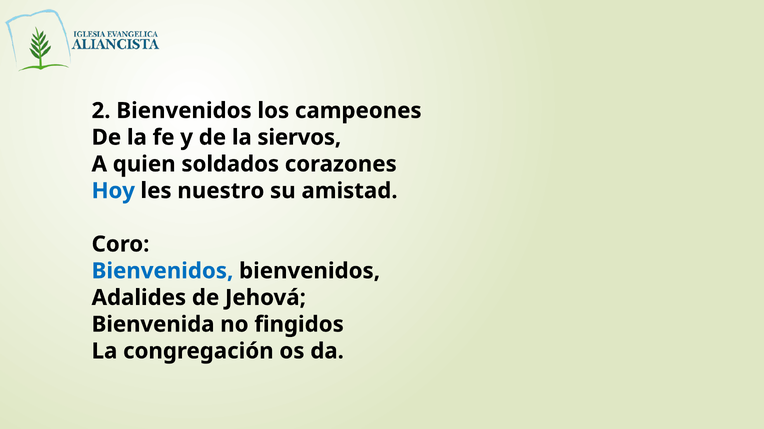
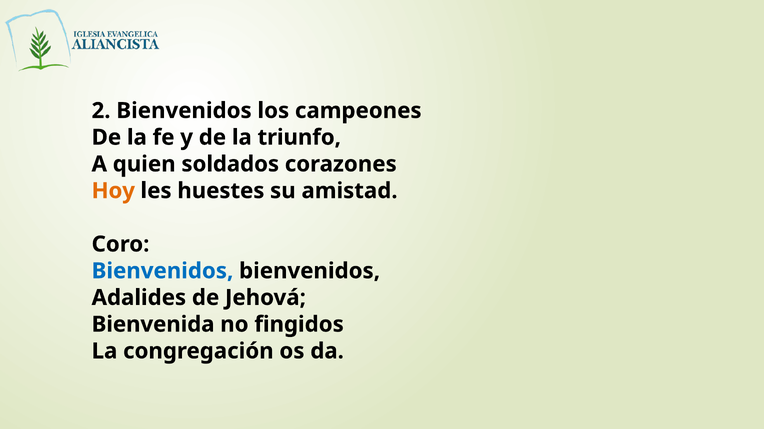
siervos: siervos -> triunfo
Hoy colour: blue -> orange
nuestro: nuestro -> huestes
